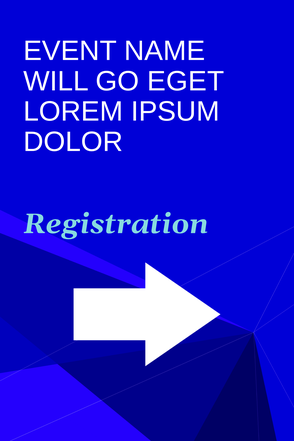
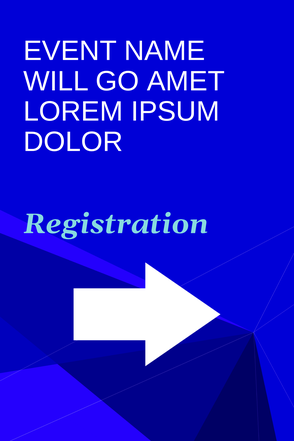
EGET: EGET -> AMET
